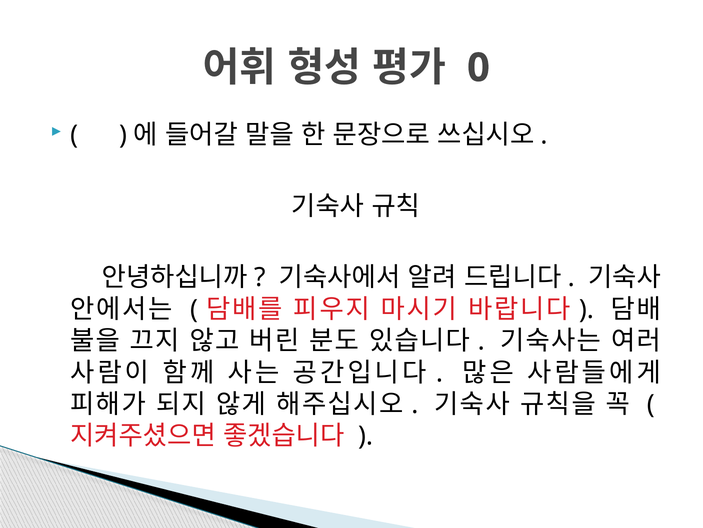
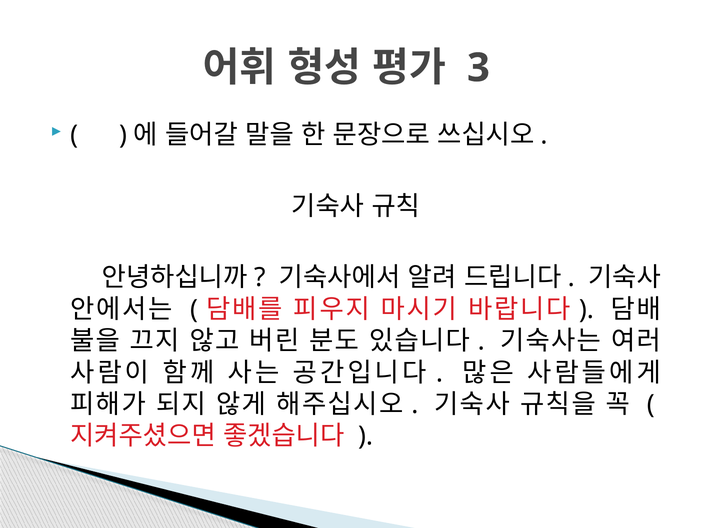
0: 0 -> 3
